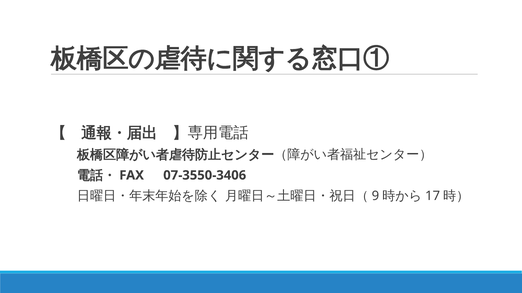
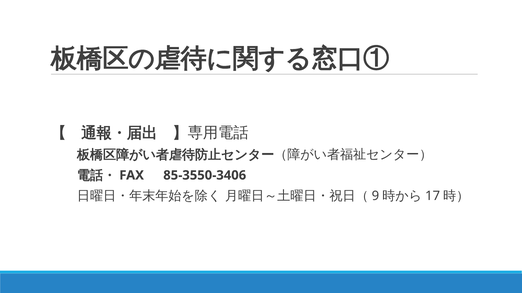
07-3550-3406: 07-3550-3406 -> 85-3550-3406
